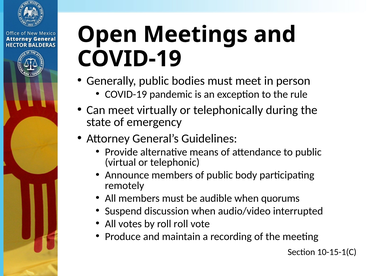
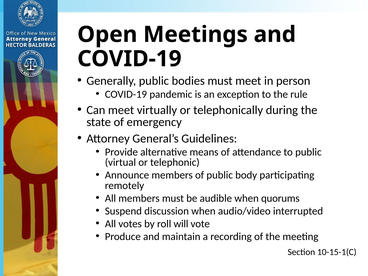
roll roll: roll -> will
